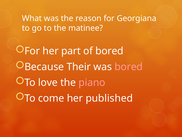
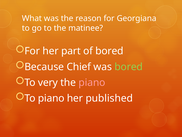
Their: Their -> Chief
bored at (129, 67) colour: pink -> light green
love: love -> very
To come: come -> piano
